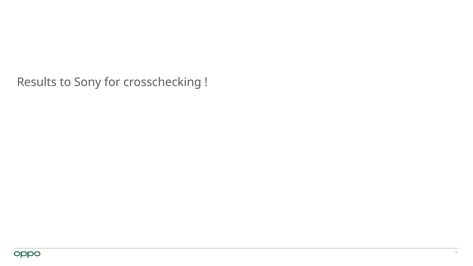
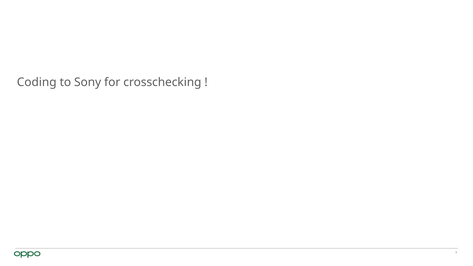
Results: Results -> Coding
